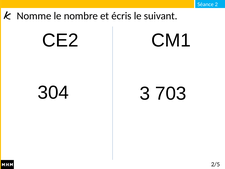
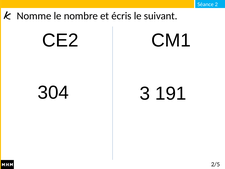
703: 703 -> 191
